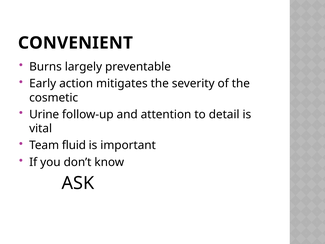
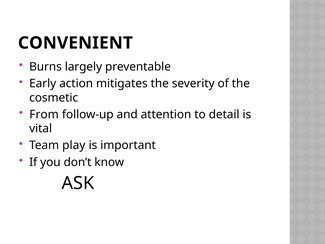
Urine: Urine -> From
fluid: fluid -> play
